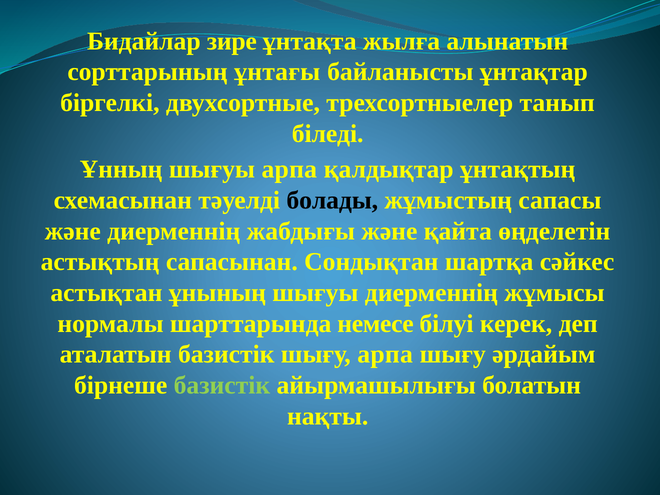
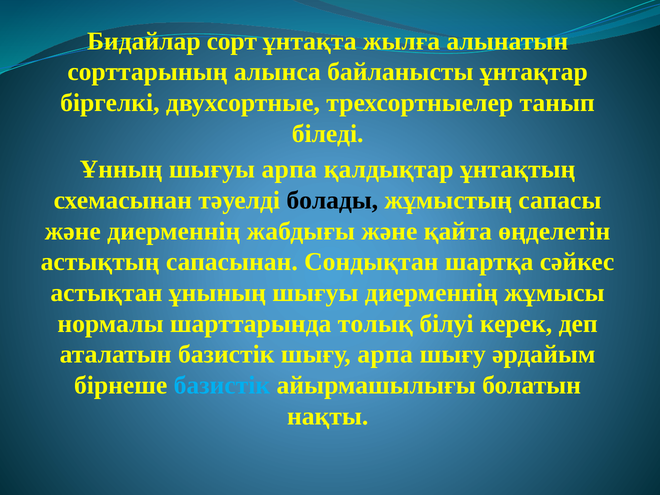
зире: зире -> сорт
ұнтағы: ұнтағы -> алынса
немесе: немесе -> толық
базистiк at (222, 385) colour: light green -> light blue
